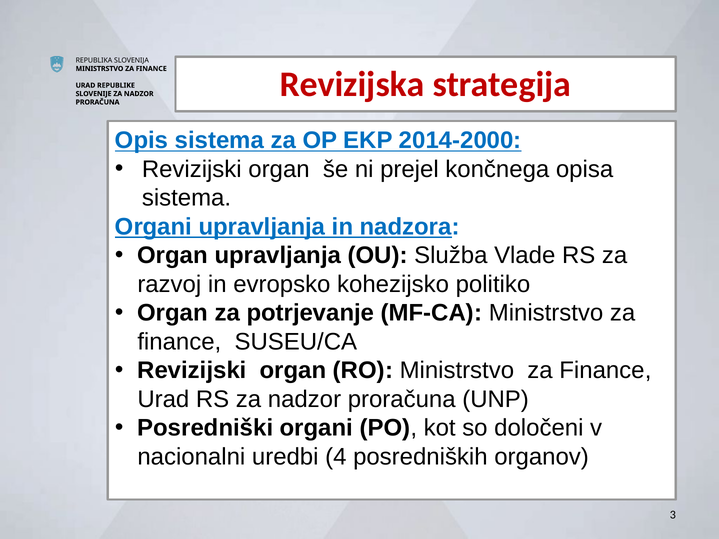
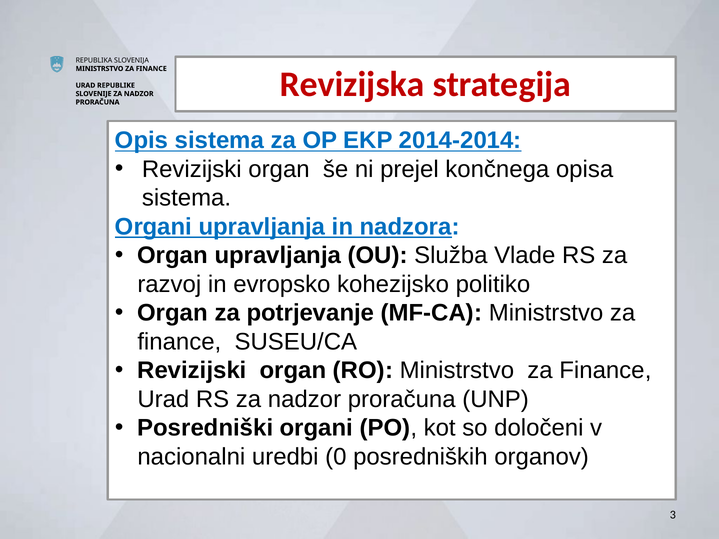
2014-2000: 2014-2000 -> 2014-2014
4: 4 -> 0
